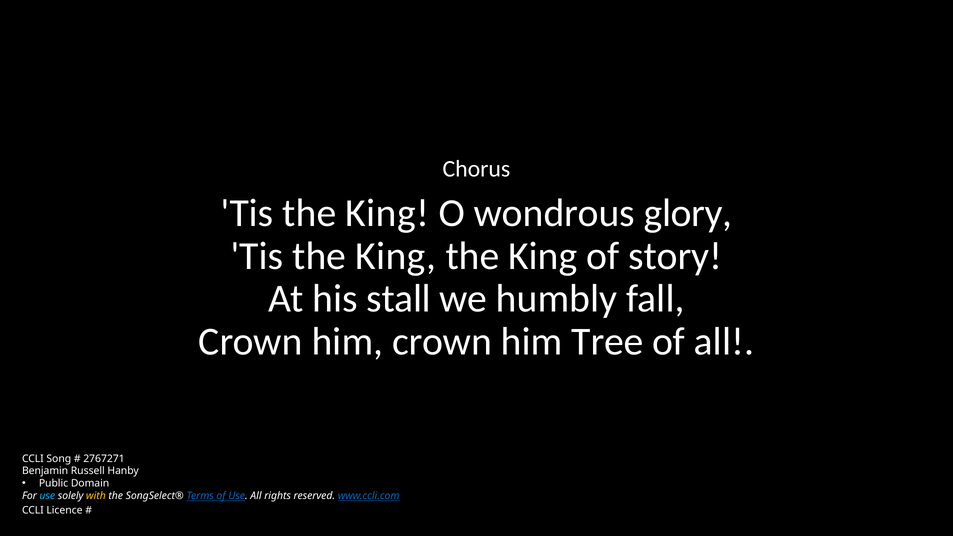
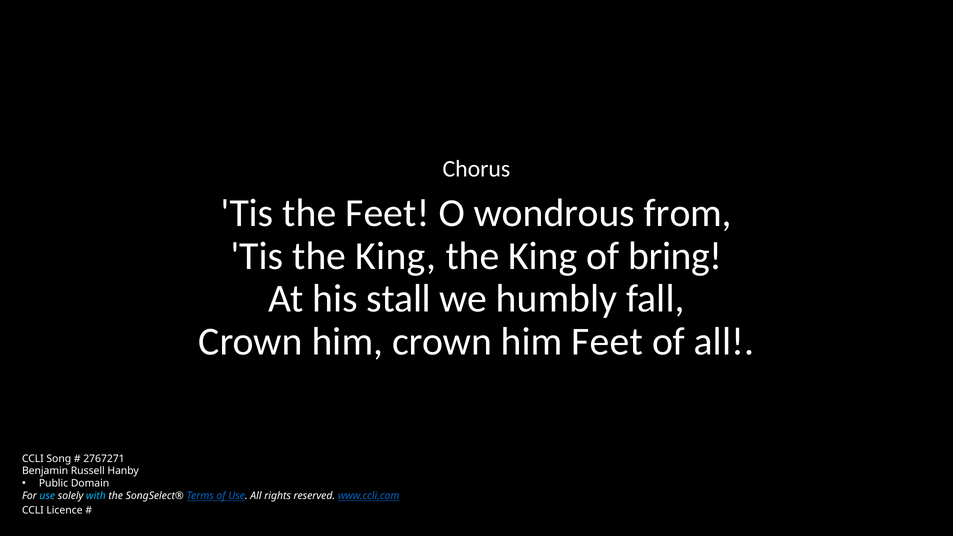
King at (387, 213): King -> Feet
glory: glory -> from
story: story -> bring
him Tree: Tree -> Feet
with colour: yellow -> light blue
